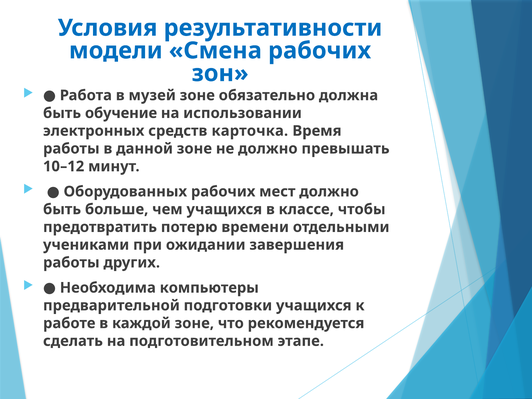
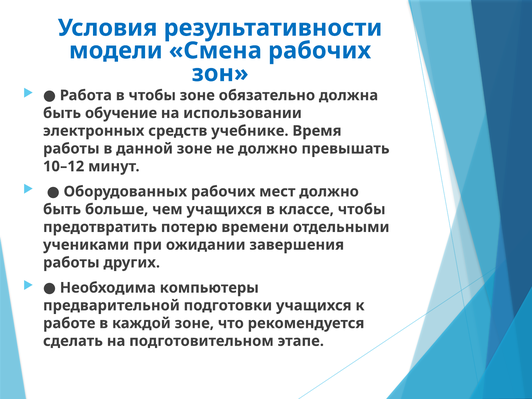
в музей: музей -> чтобы
карточка: карточка -> учебнике
